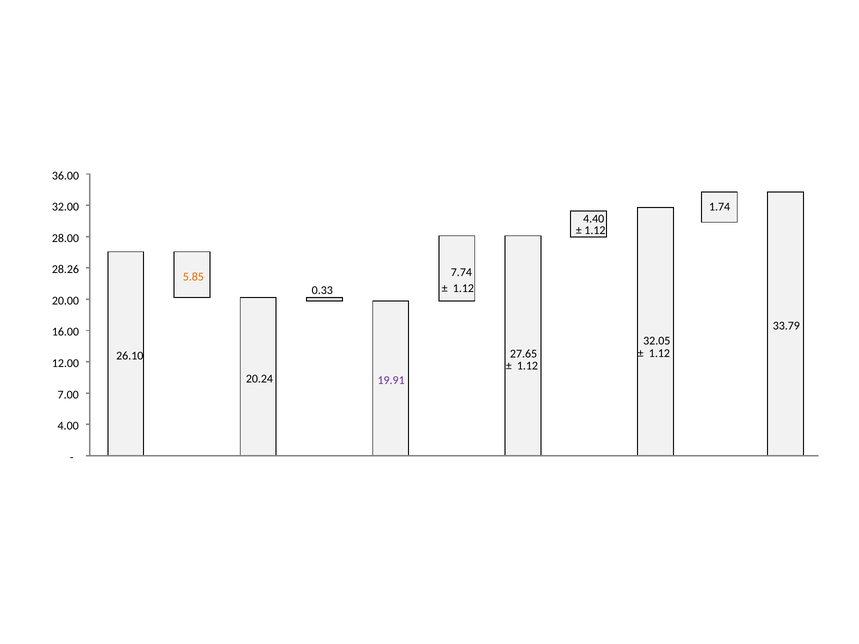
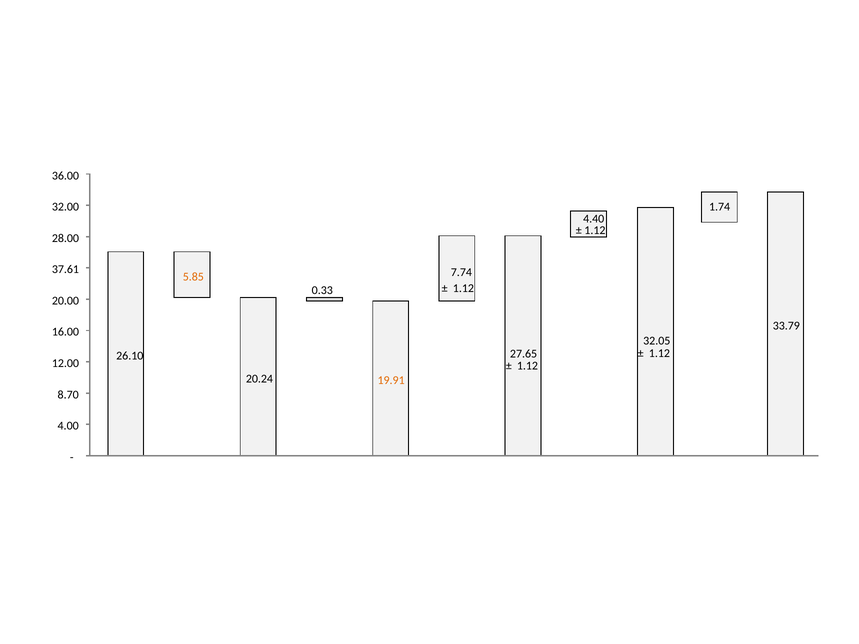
28.26: 28.26 -> 37.61
19.91 colour: purple -> orange
7.00: 7.00 -> 8.70
